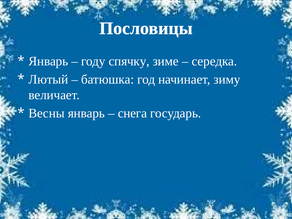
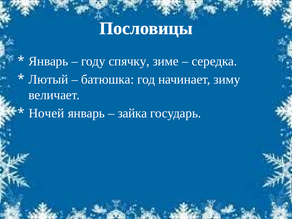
Весны: Весны -> Ночей
снега: снега -> зайка
